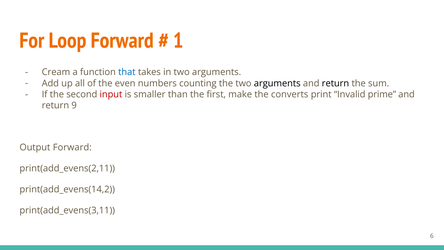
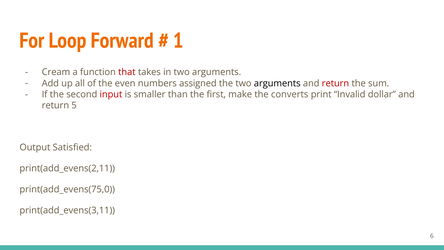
that colour: blue -> red
counting: counting -> assigned
return at (335, 83) colour: black -> red
prime: prime -> dollar
9: 9 -> 5
Output Forward: Forward -> Satisfied
print(add_evens(14,2: print(add_evens(14,2 -> print(add_evens(75,0
